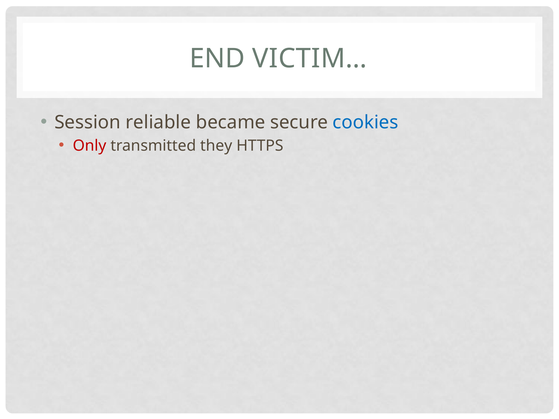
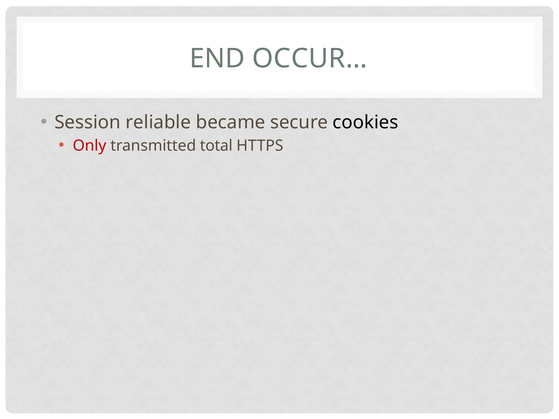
VICTIM…: VICTIM… -> OCCUR…
cookies colour: blue -> black
they: they -> total
